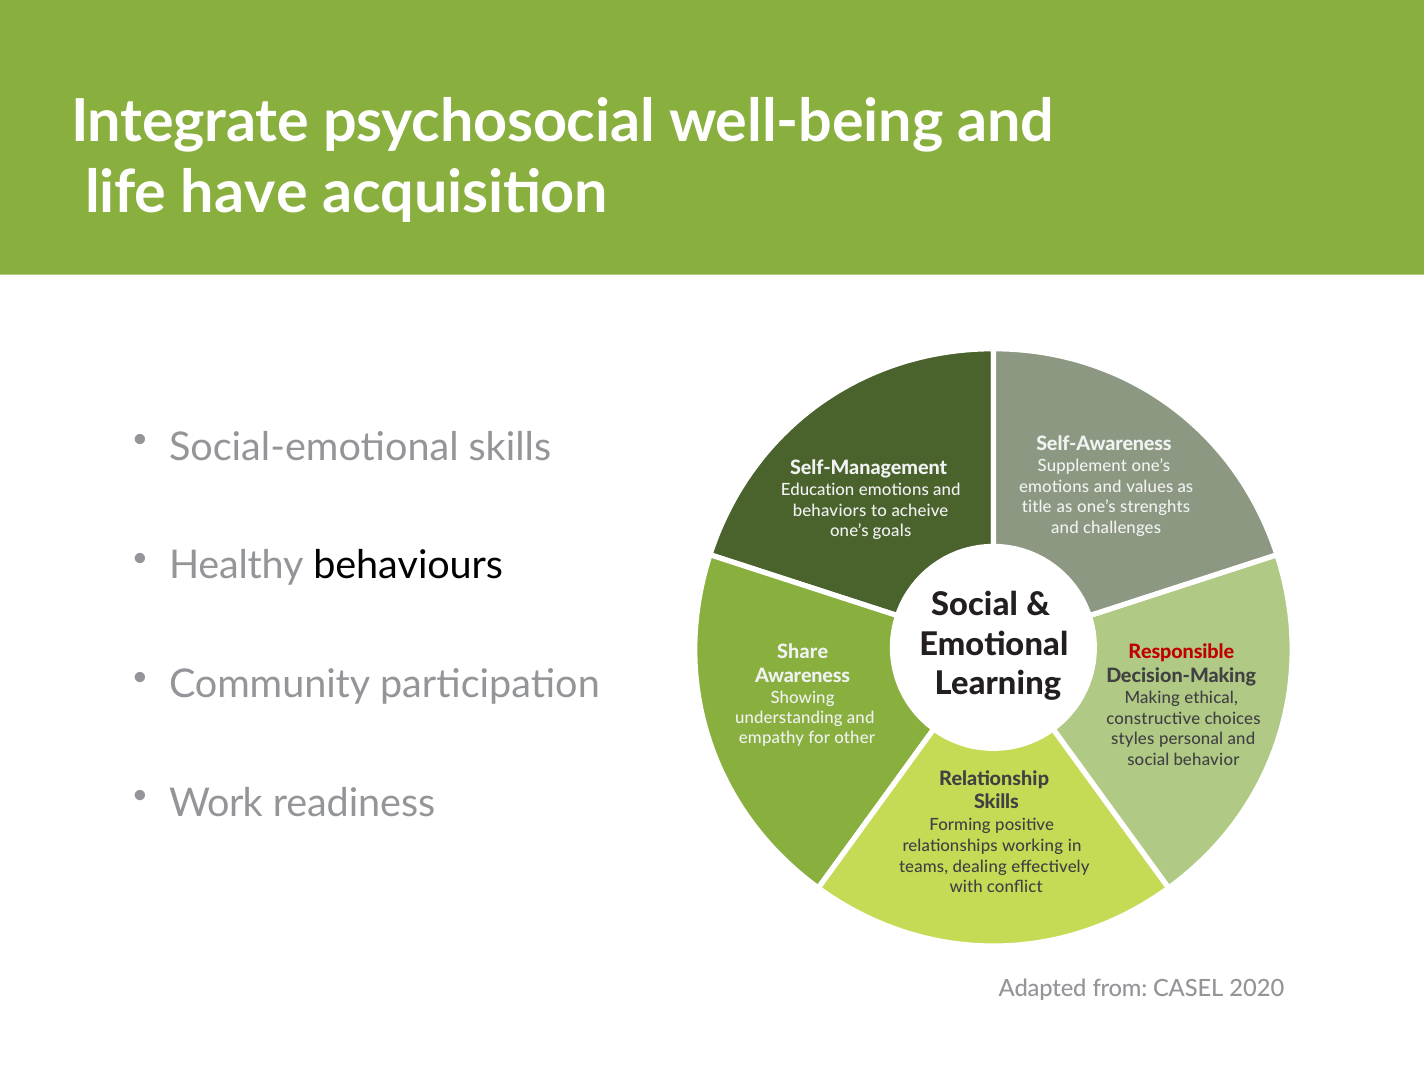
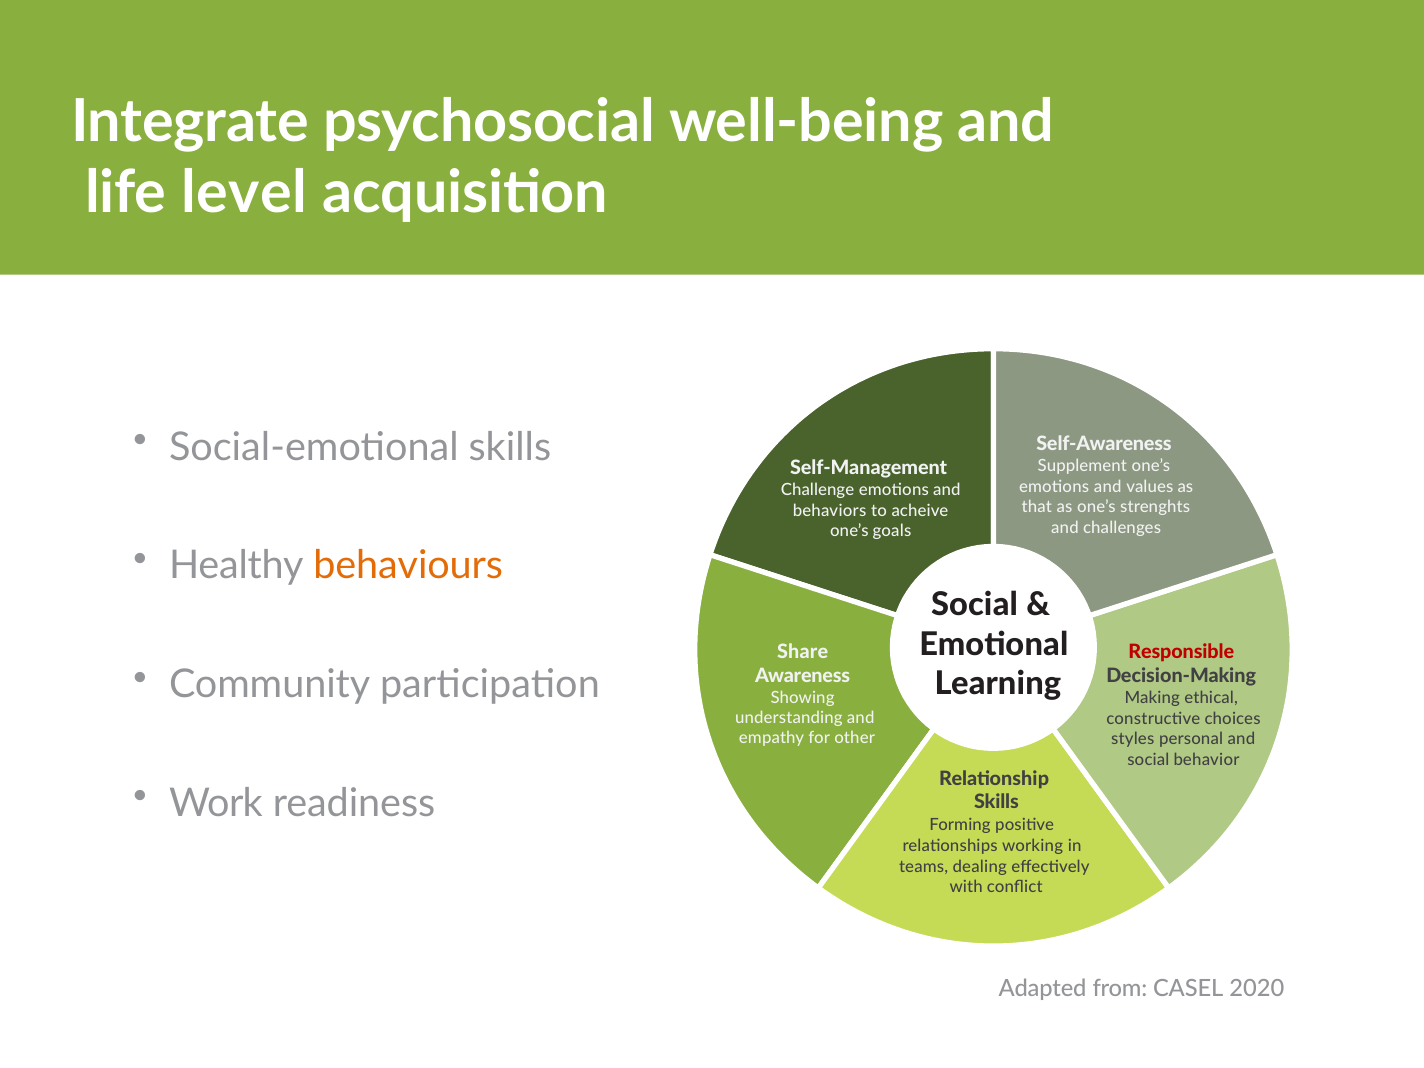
have: have -> level
Education: Education -> Challenge
title: title -> that
behaviours colour: black -> orange
